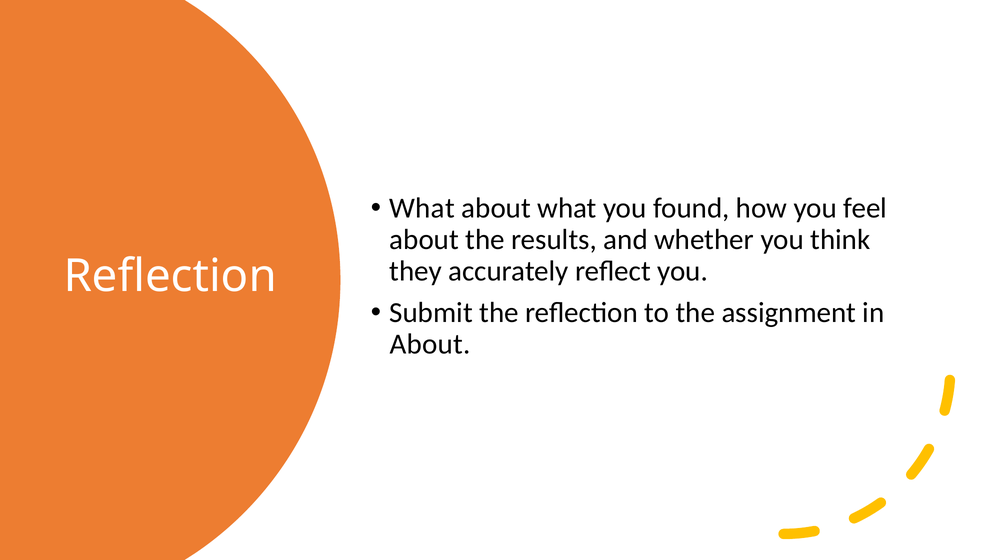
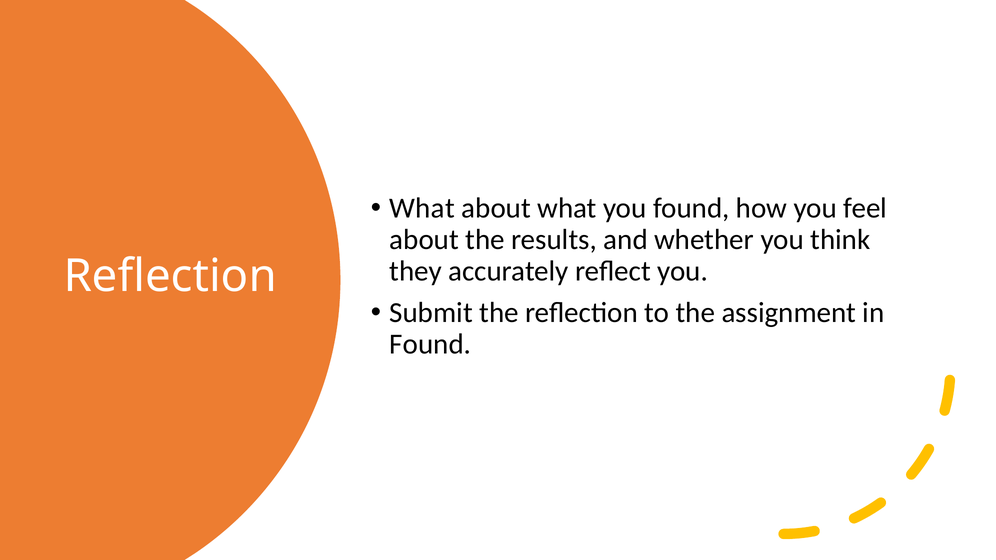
About at (430, 344): About -> Found
